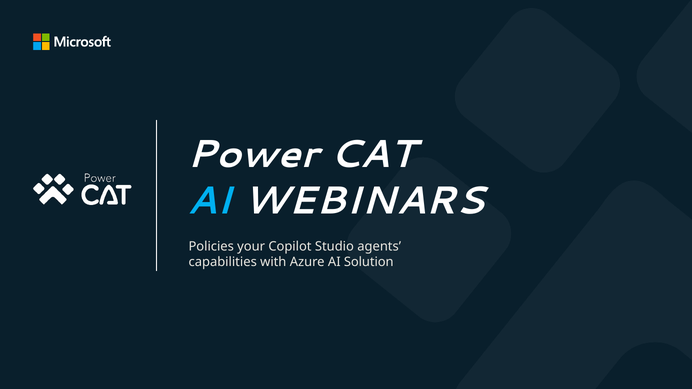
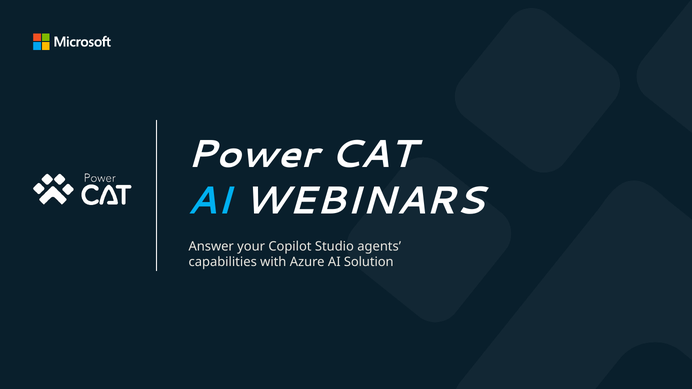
Policies: Policies -> Answer
